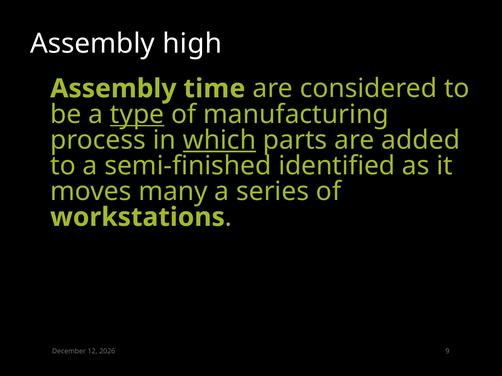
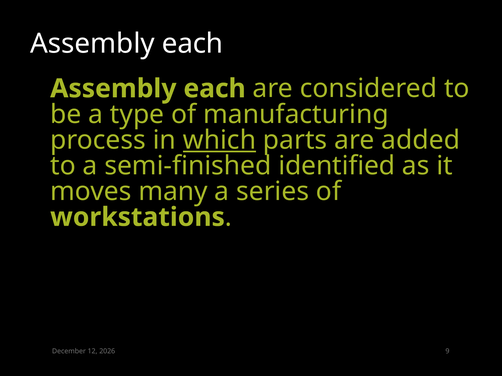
high at (192, 44): high -> each
time at (214, 89): time -> each
type underline: present -> none
